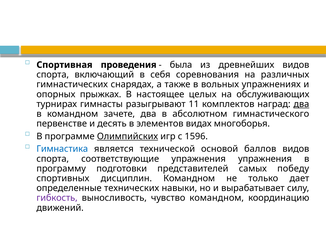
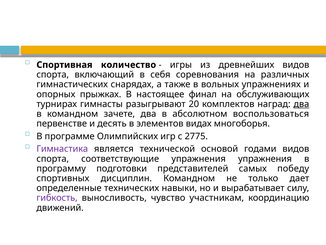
проведения: проведения -> количество
была: была -> игры
целых: целых -> финал
11: 11 -> 20
гимнастического: гимнастического -> воспользоваться
Олимпийских underline: present -> none
1596: 1596 -> 2775
Гимнастика colour: blue -> purple
баллов: баллов -> годами
чувство командном: командном -> участникам
